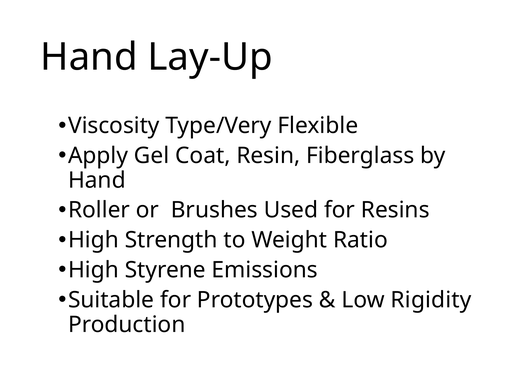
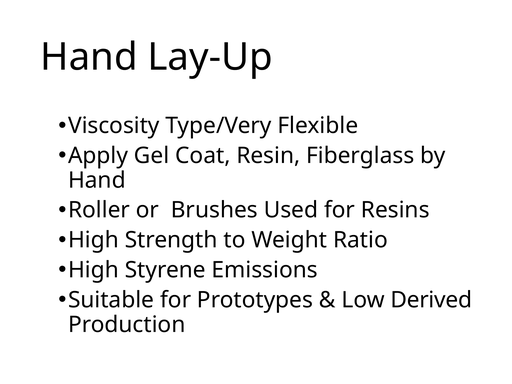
Rigidity: Rigidity -> Derived
